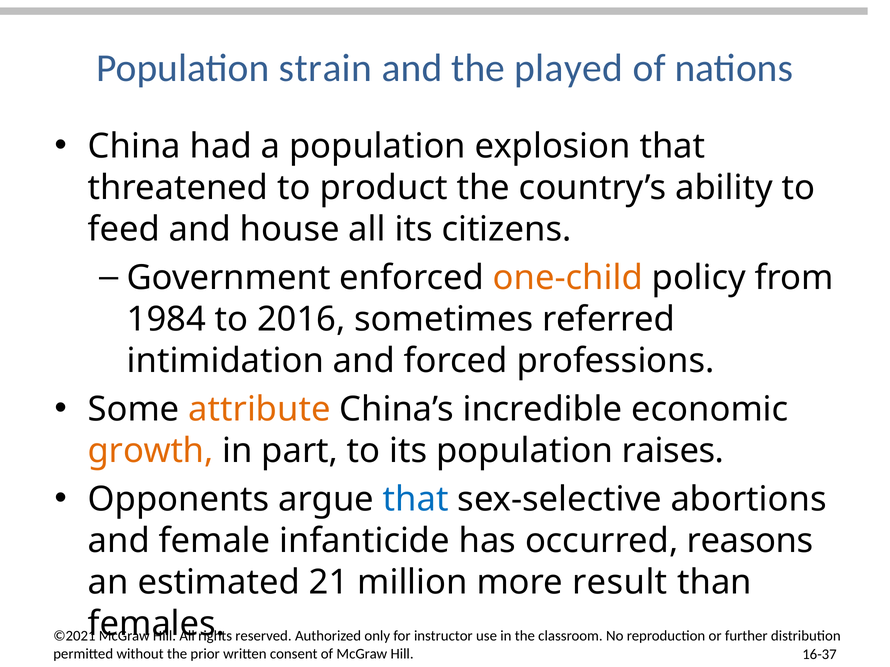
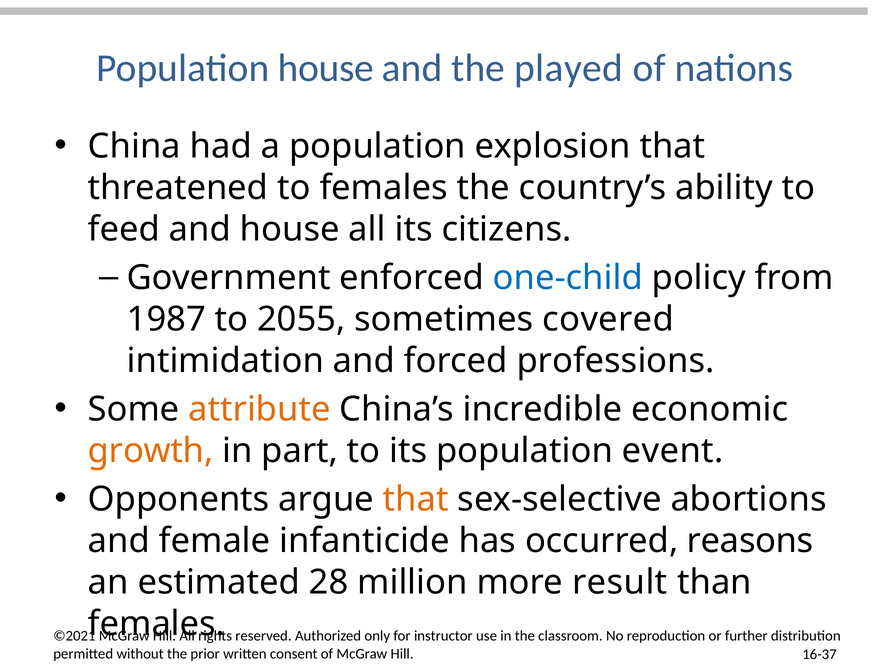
Population strain: strain -> house
to product: product -> females
one-child colour: orange -> blue
1984: 1984 -> 1987
2016: 2016 -> 2055
referred: referred -> covered
raises: raises -> event
that at (416, 500) colour: blue -> orange
21: 21 -> 28
